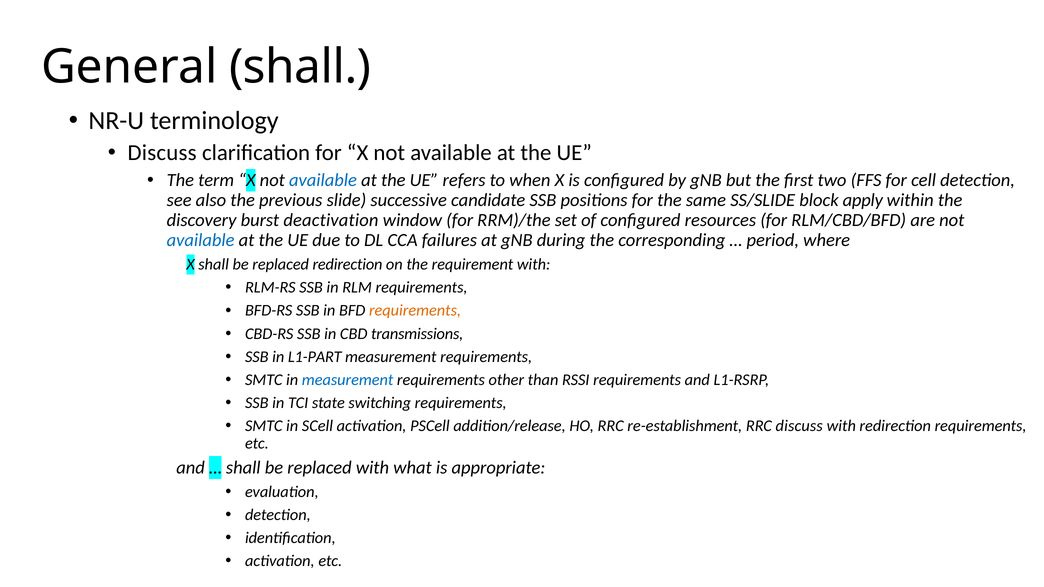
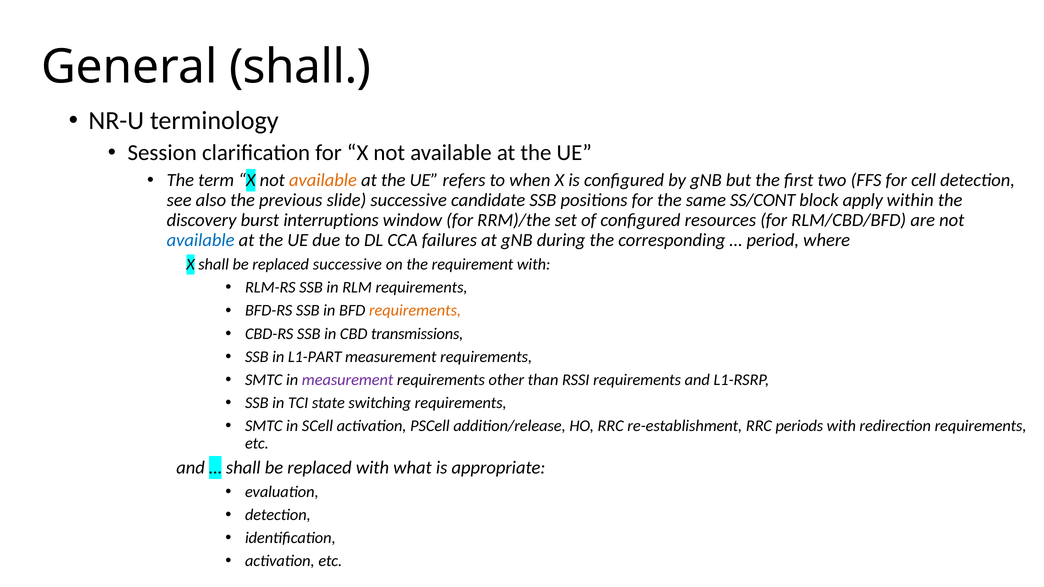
Discuss at (162, 153): Discuss -> Session
available at (323, 180) colour: blue -> orange
SS/SLIDE: SS/SLIDE -> SS/CONT
deactivation: deactivation -> interruptions
replaced redirection: redirection -> successive
measurement at (348, 380) colour: blue -> purple
RRC discuss: discuss -> periods
